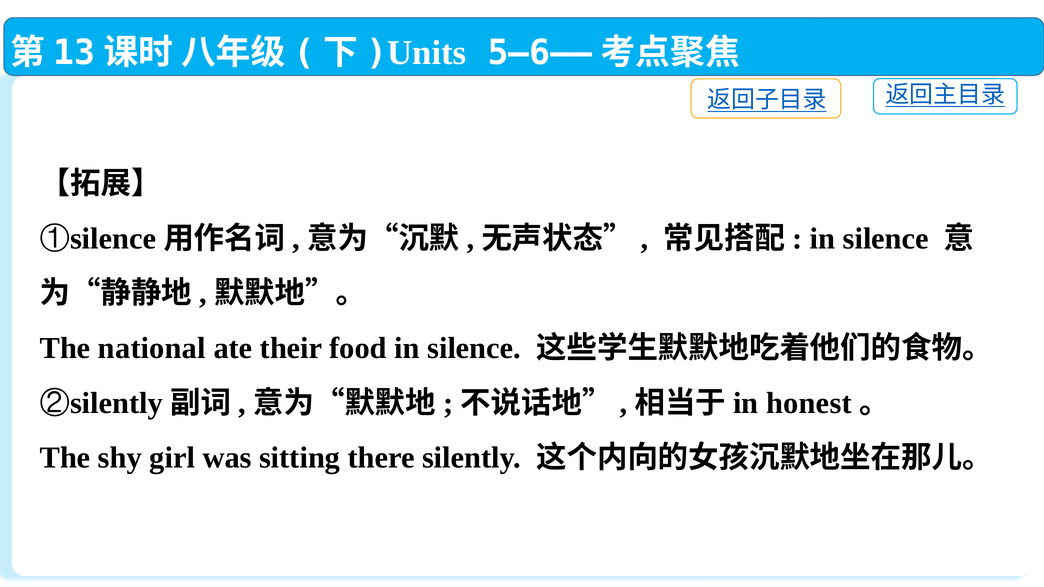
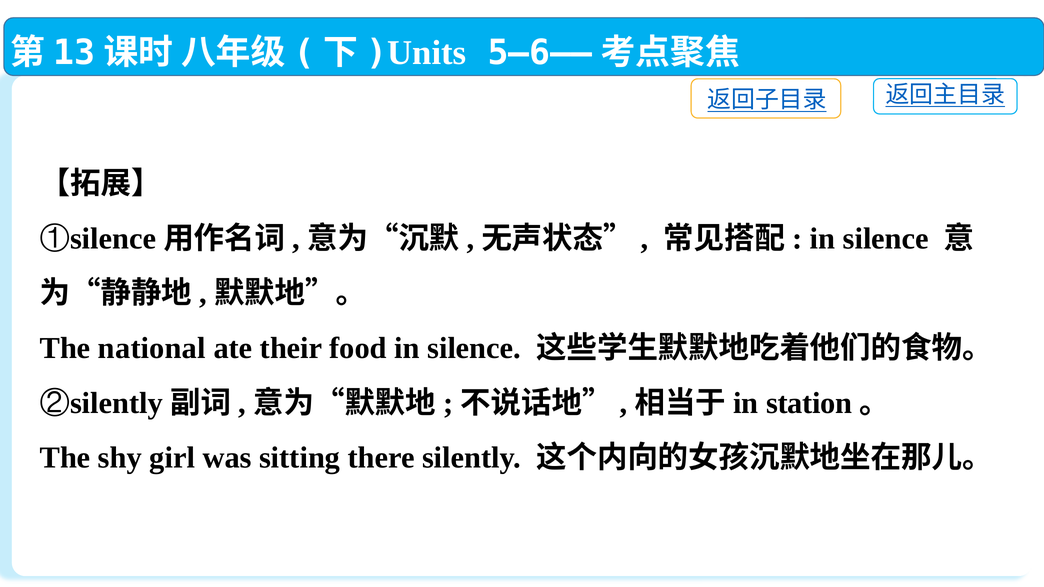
honest: honest -> station
